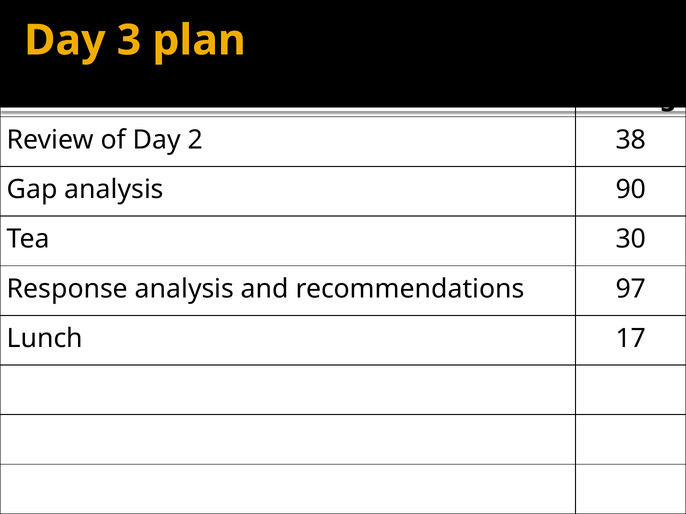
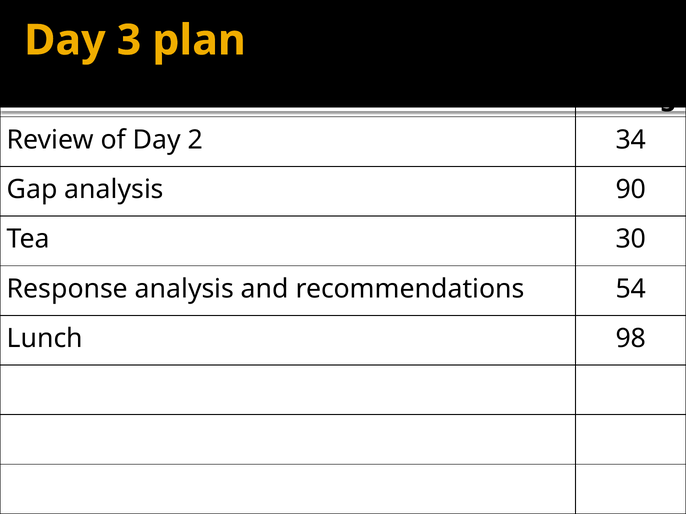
38: 38 -> 34
97: 97 -> 54
17: 17 -> 98
